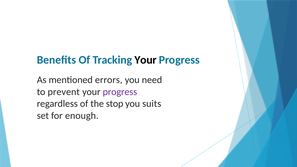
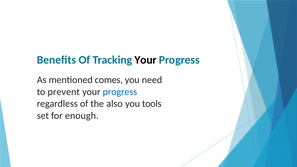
errors: errors -> comes
progress at (120, 92) colour: purple -> blue
stop: stop -> also
suits: suits -> tools
